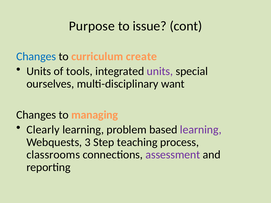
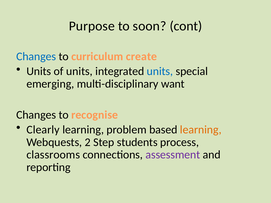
issue: issue -> soon
of tools: tools -> units
units at (160, 71) colour: purple -> blue
ourselves: ourselves -> emerging
managing: managing -> recognise
learning at (201, 130) colour: purple -> orange
3: 3 -> 2
teaching: teaching -> students
